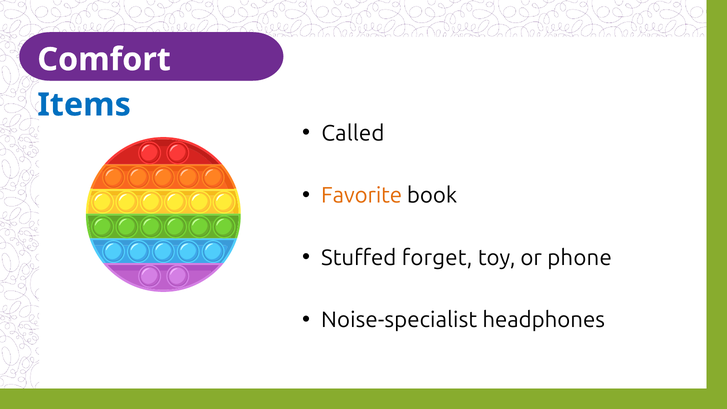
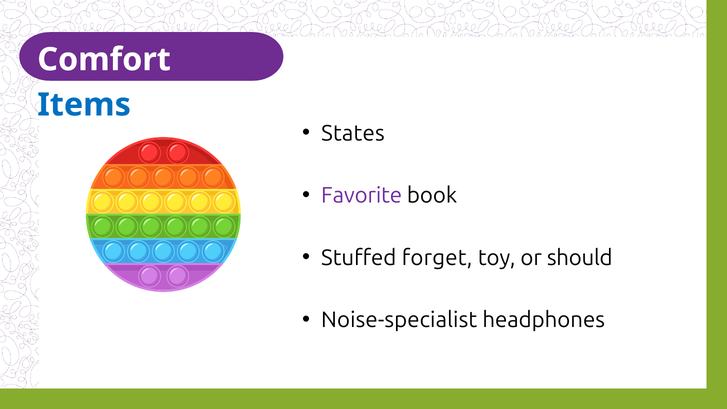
Called: Called -> States
Favorite colour: orange -> purple
phone: phone -> should
